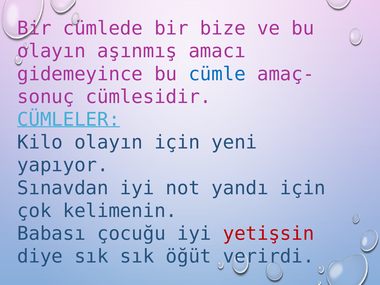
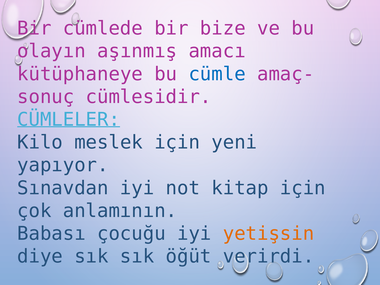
gidemeyince: gidemeyince -> kütüphaneye
Kilo olayın: olayın -> meslek
yandı: yandı -> kitap
kelimenin: kelimenin -> anlamının
yetişsin colour: red -> orange
